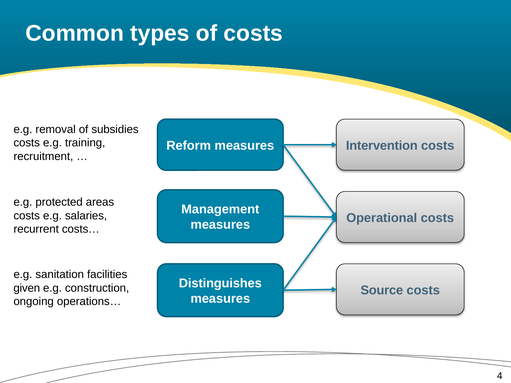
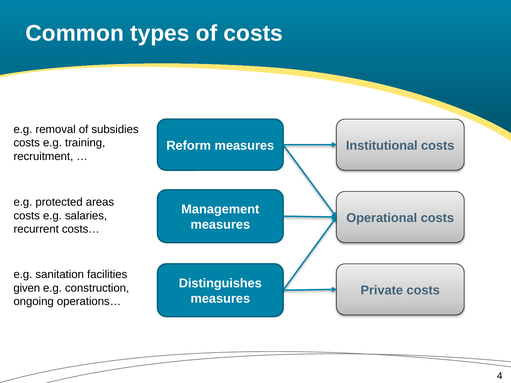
Intervention: Intervention -> Institutional
Source: Source -> Private
